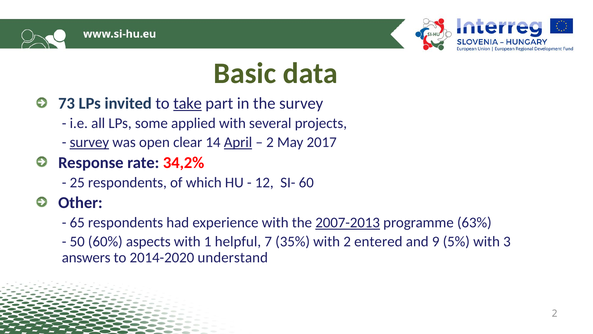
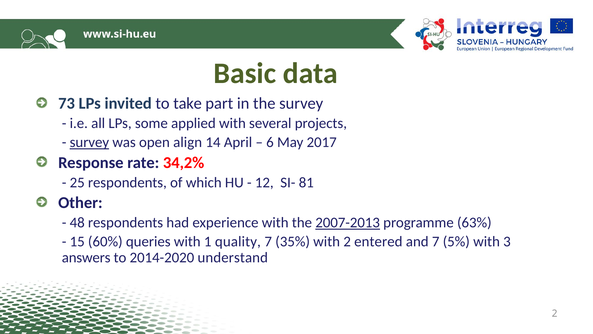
take underline: present -> none
clear: clear -> align
April underline: present -> none
2 at (270, 142): 2 -> 6
60: 60 -> 81
65: 65 -> 48
50: 50 -> 15
aspects: aspects -> queries
helpful: helpful -> quality
and 9: 9 -> 7
